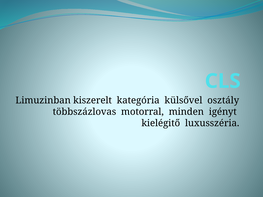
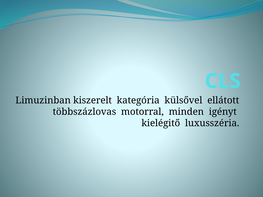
osztály: osztály -> ellátott
